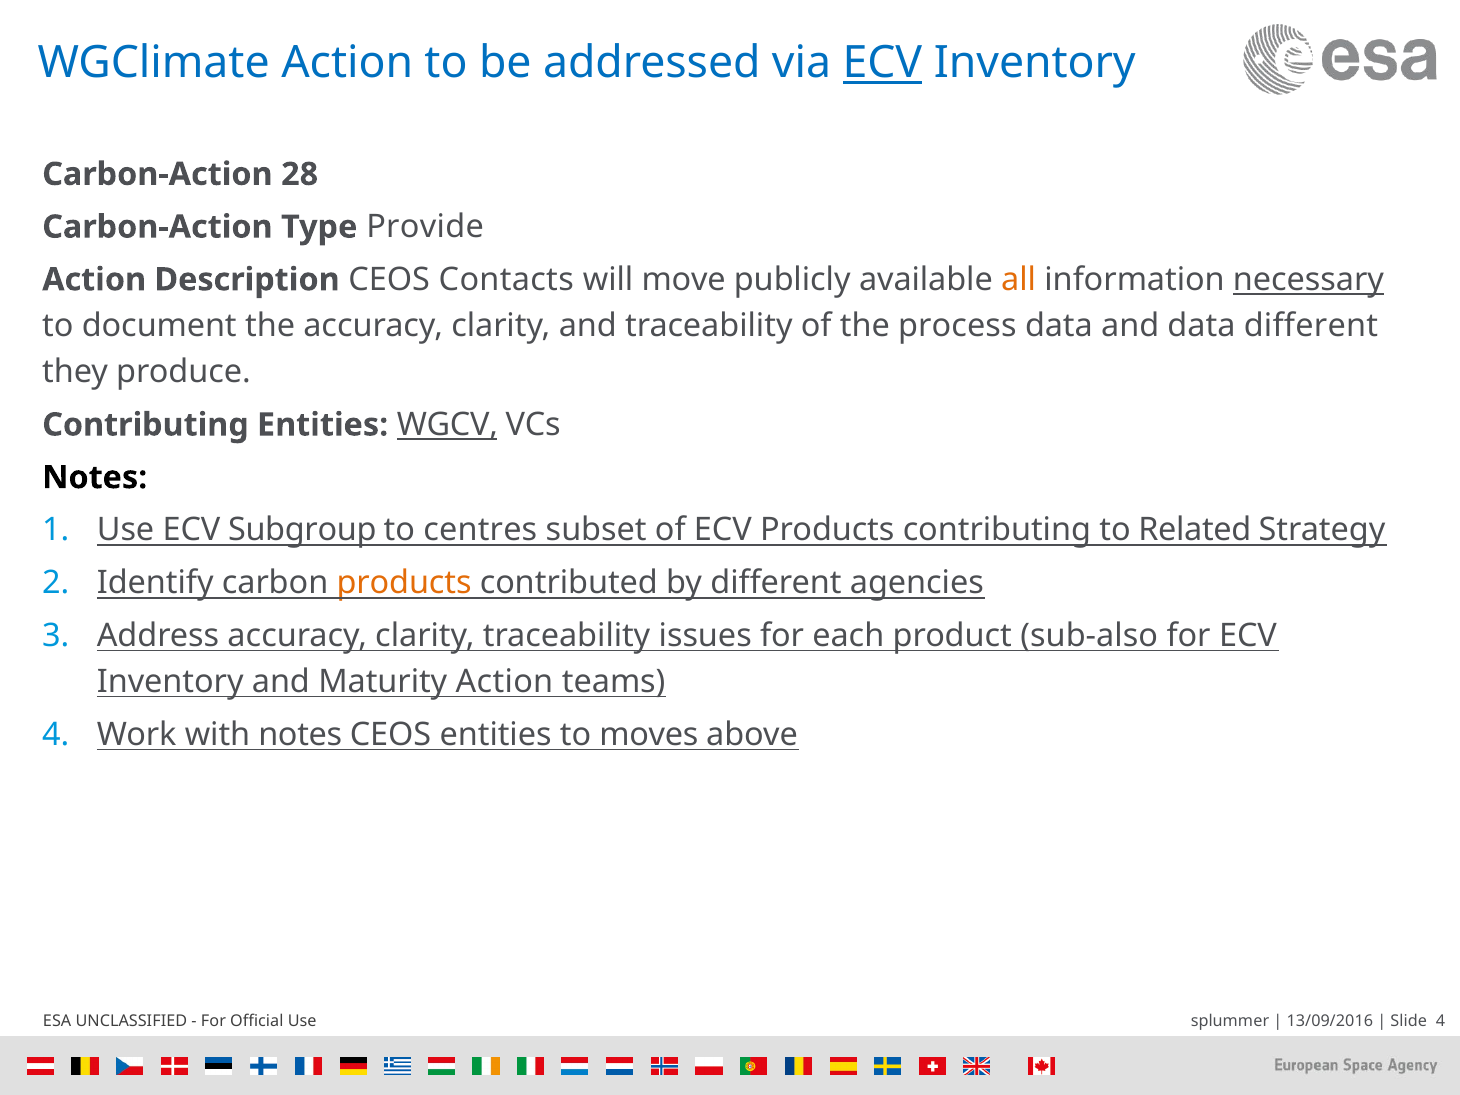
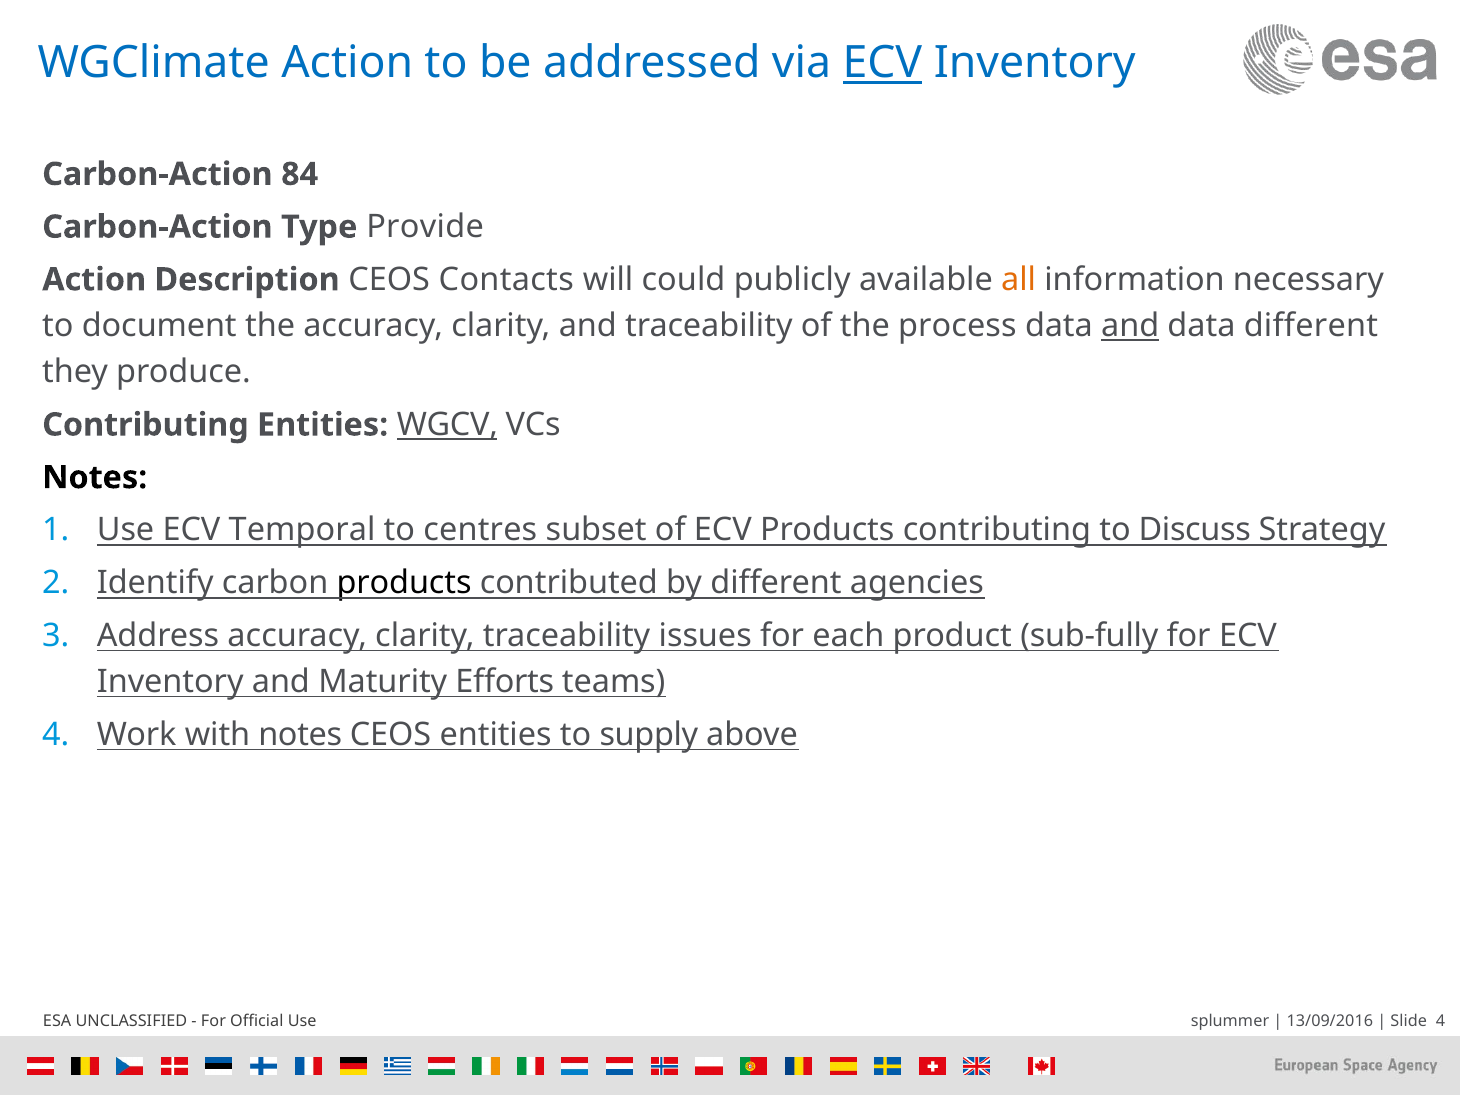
28: 28 -> 84
move: move -> could
necessary underline: present -> none
and at (1130, 326) underline: none -> present
Subgroup: Subgroup -> Temporal
Related: Related -> Discuss
products at (404, 583) colour: orange -> black
sub-also: sub-also -> sub-fully
Maturity Action: Action -> Efforts
moves: moves -> supply
